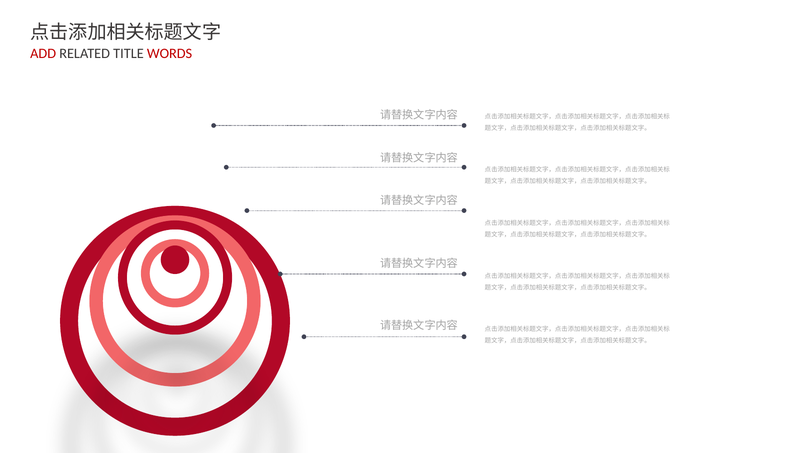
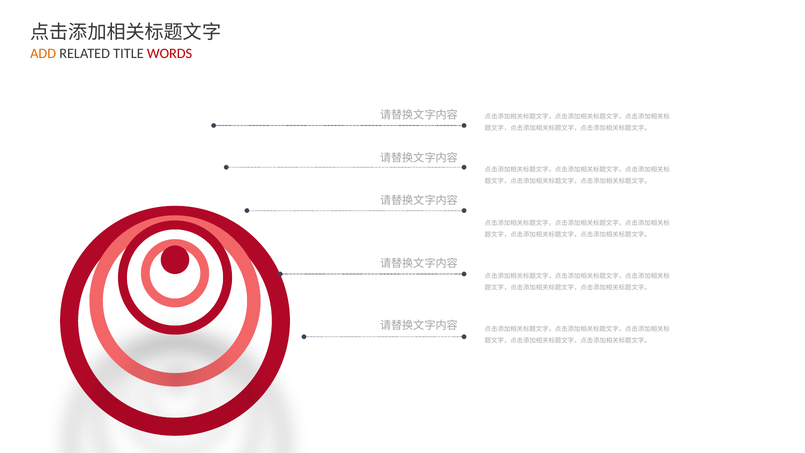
ADD colour: red -> orange
